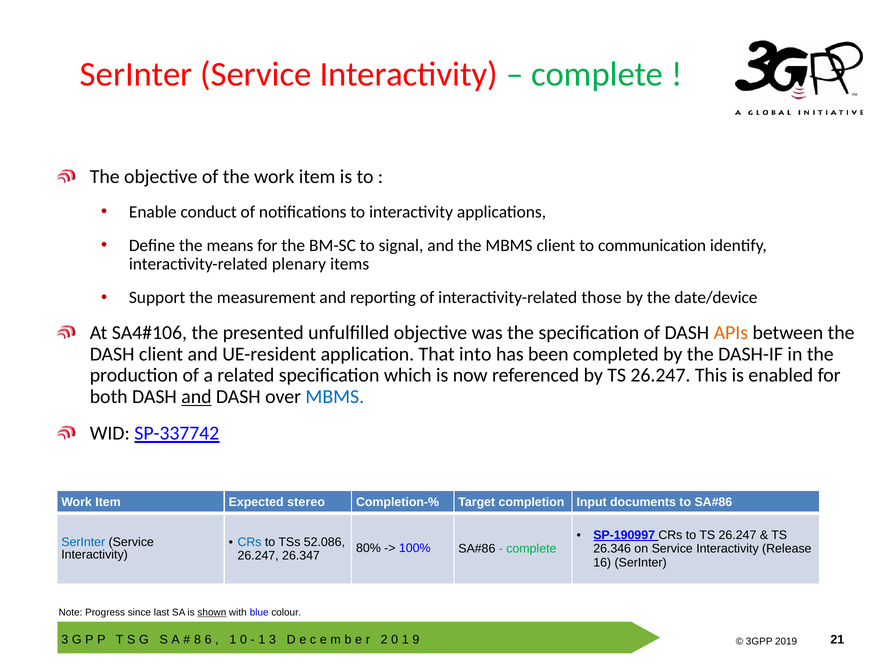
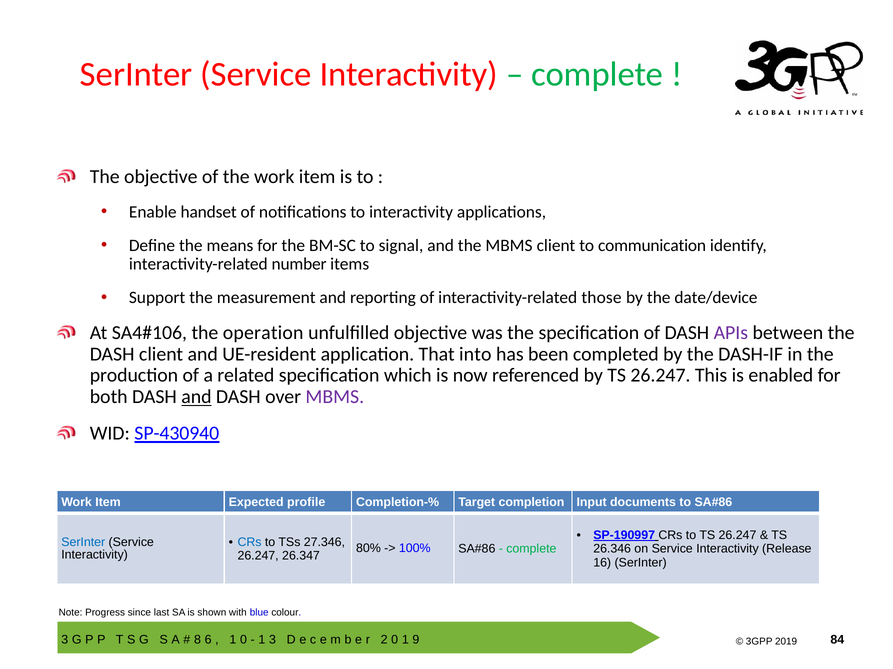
conduct: conduct -> handset
plenary: plenary -> number
presented: presented -> operation
APIs colour: orange -> purple
MBMS at (335, 397) colour: blue -> purple
SP-337742: SP-337742 -> SP-430940
stereo: stereo -> profile
52.086: 52.086 -> 27.346
shown underline: present -> none
21: 21 -> 84
